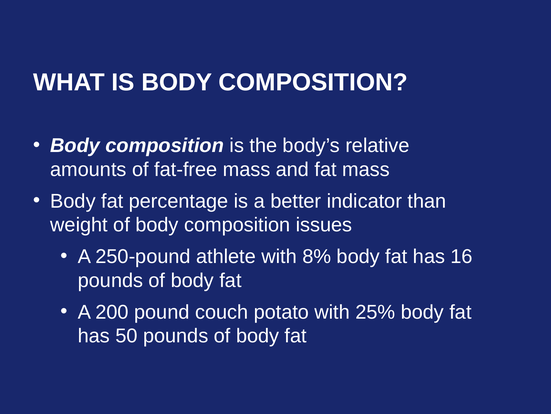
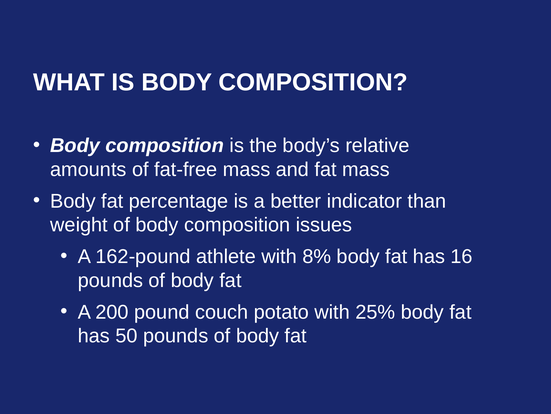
250-pound: 250-pound -> 162-pound
